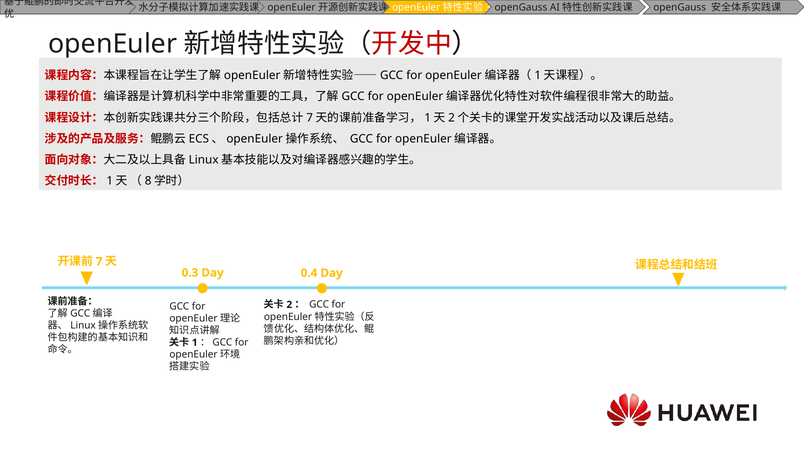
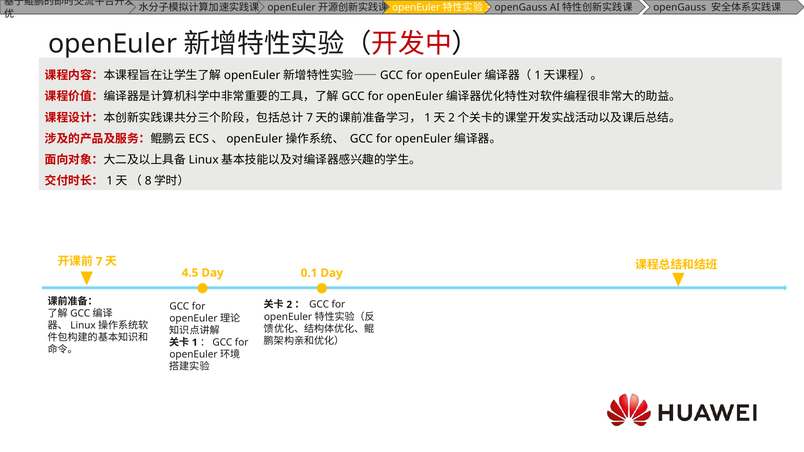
0.3: 0.3 -> 4.5
0.4: 0.4 -> 0.1
